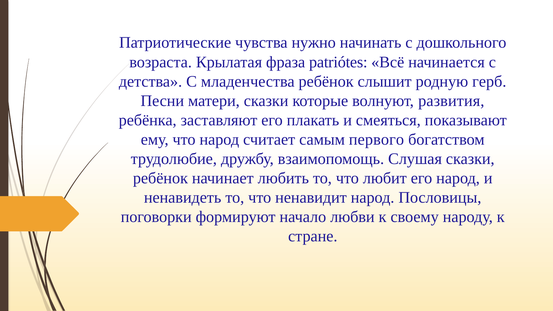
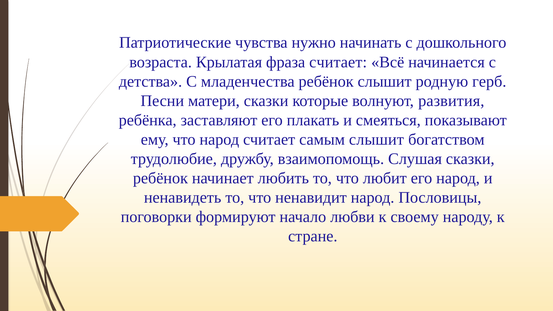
фраза patriótes: patriótes -> считает
самым первого: первого -> слышит
